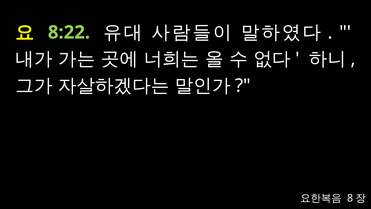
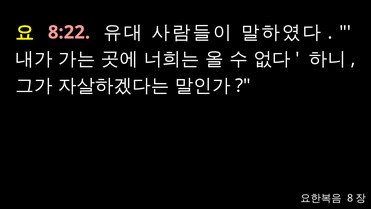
8:22 colour: light green -> pink
